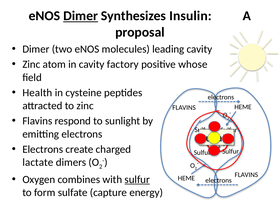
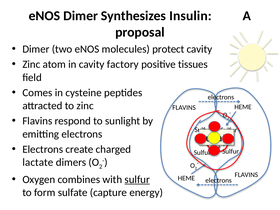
Dimer at (81, 16) underline: present -> none
leading: leading -> protect
whose: whose -> tissues
Health: Health -> Comes
